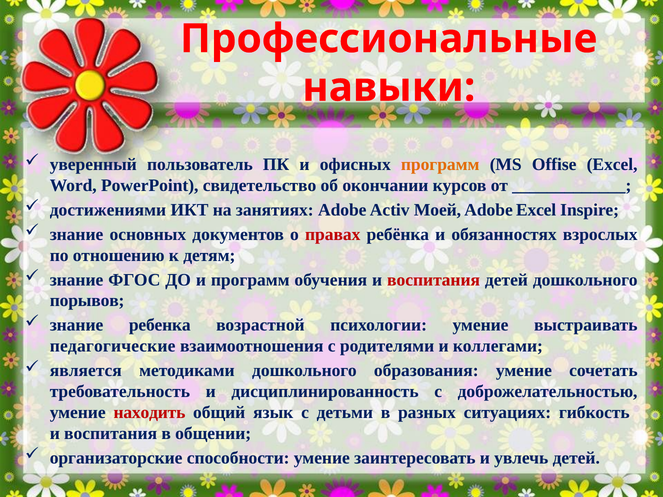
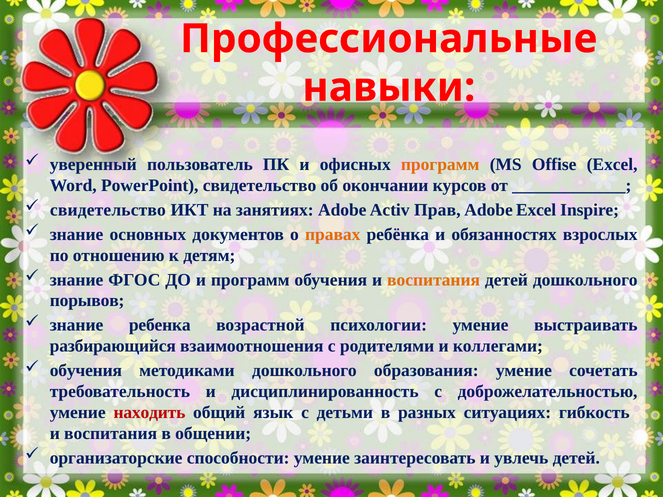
достижениями at (108, 210): достижениями -> свидетельство
Моей: Моей -> Прав
правах colour: red -> orange
воспитания at (434, 280) colour: red -> orange
педагогические: педагогические -> разбирающийся
является at (86, 371): является -> обучения
